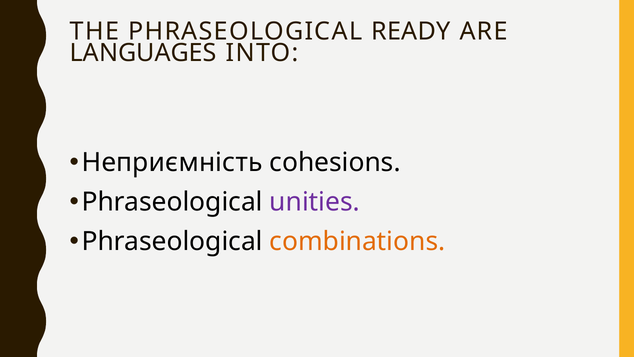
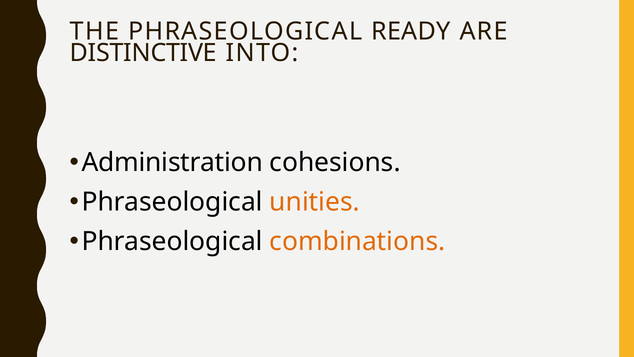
LANGUAGES: LANGUAGES -> DISTINCTIVE
Неприємність: Неприємність -> Administration
unities colour: purple -> orange
